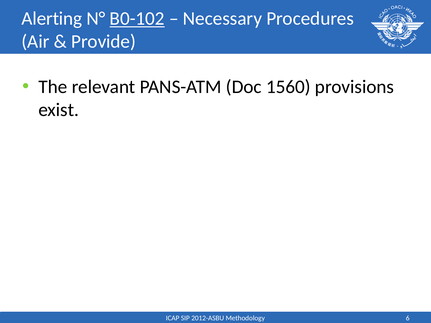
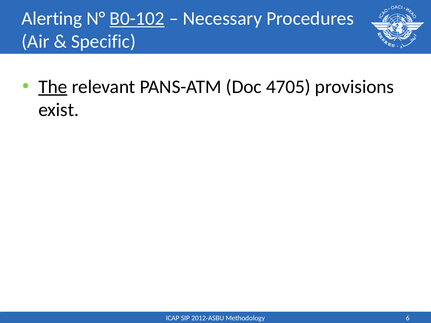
Provide: Provide -> Specific
The underline: none -> present
1560: 1560 -> 4705
